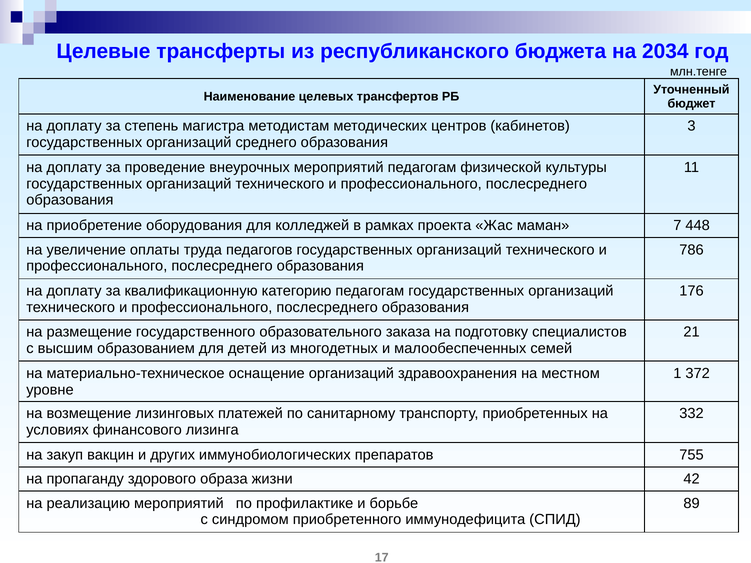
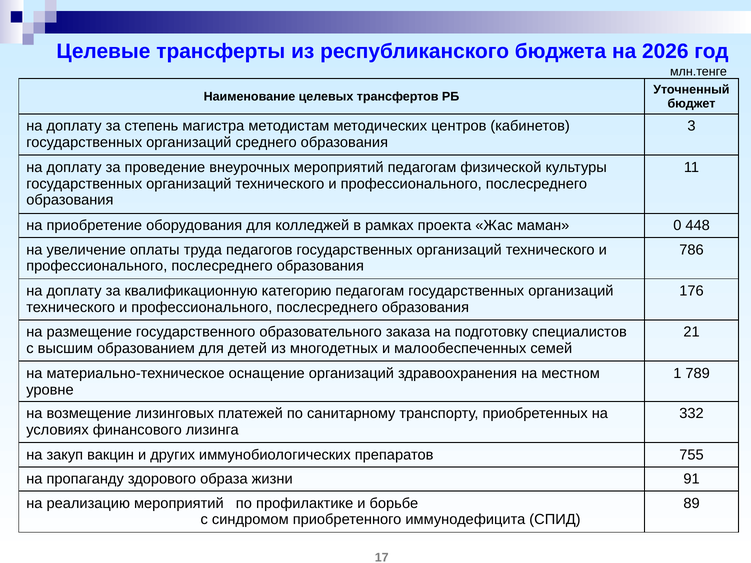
2034: 2034 -> 2026
7: 7 -> 0
372: 372 -> 789
42: 42 -> 91
